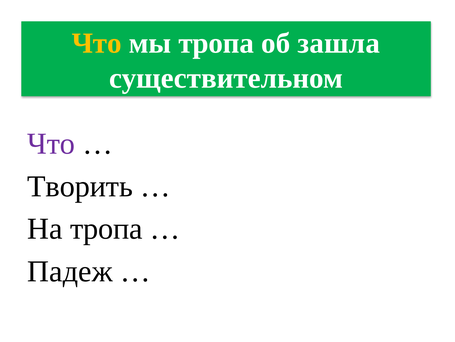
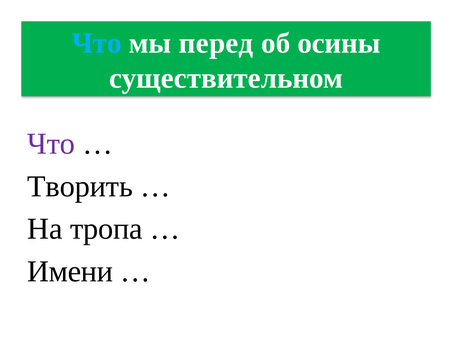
Что at (97, 43) colour: yellow -> light blue
мы тропа: тропа -> перед
зашла: зашла -> осины
Падеж: Падеж -> Имени
